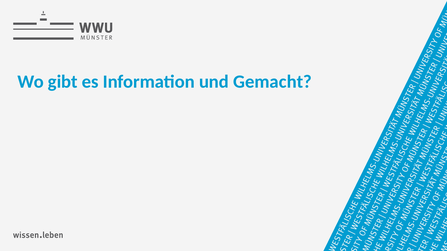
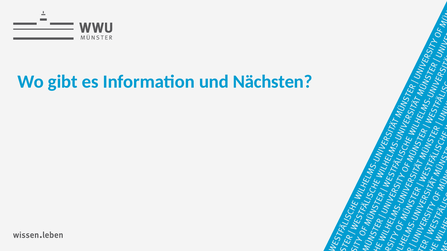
Gemacht: Gemacht -> Nächsten
